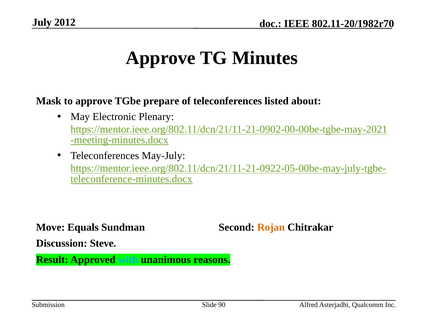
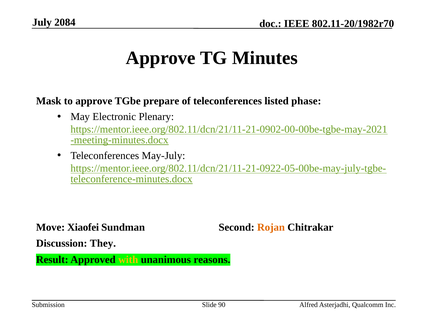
2012: 2012 -> 2084
about: about -> phase
Equals: Equals -> Xiaofei
Steve: Steve -> They
with colour: light blue -> yellow
